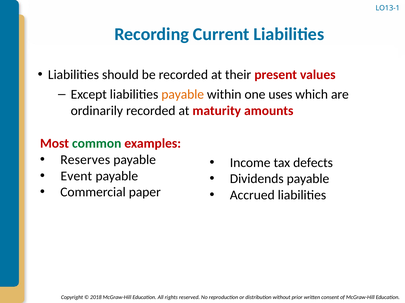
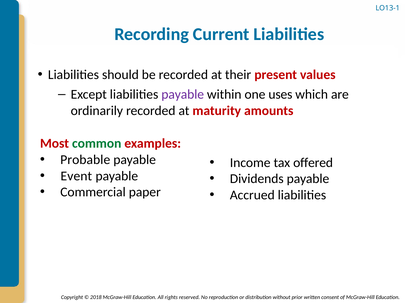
payable at (183, 95) colour: orange -> purple
Reserves: Reserves -> Probable
defects: defects -> offered
